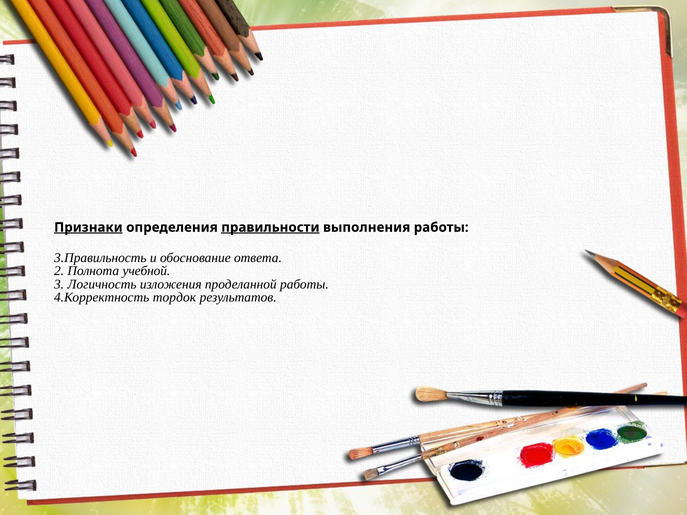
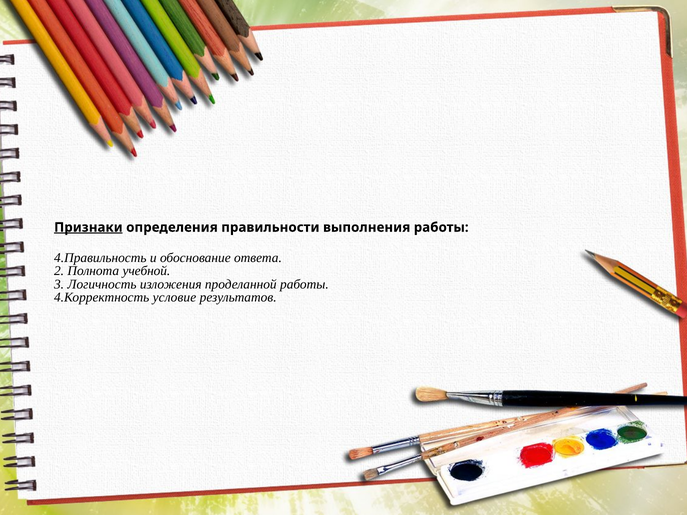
правильности underline: present -> none
3.Правильность: 3.Правильность -> 4.Правильность
тордок: тордок -> условие
